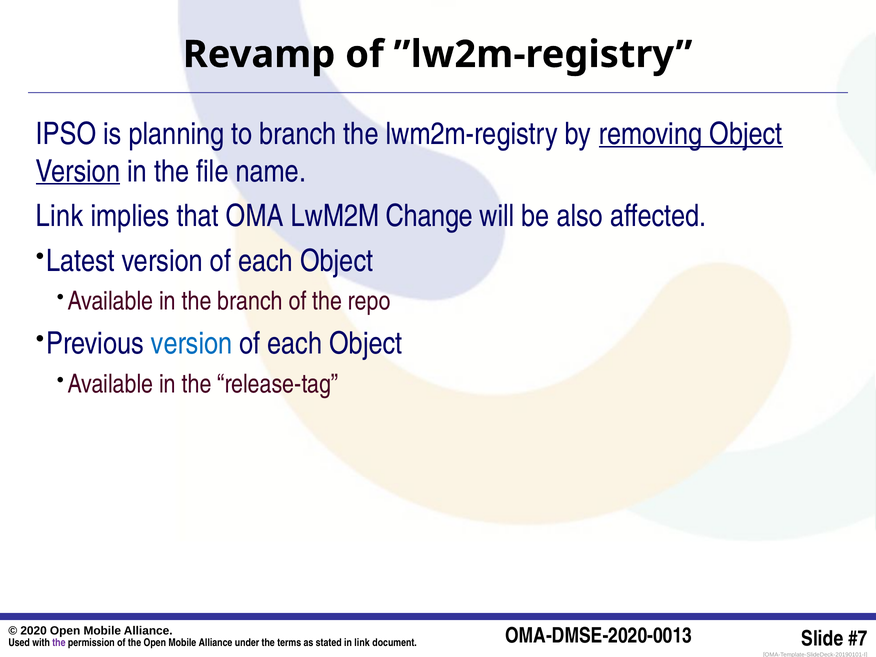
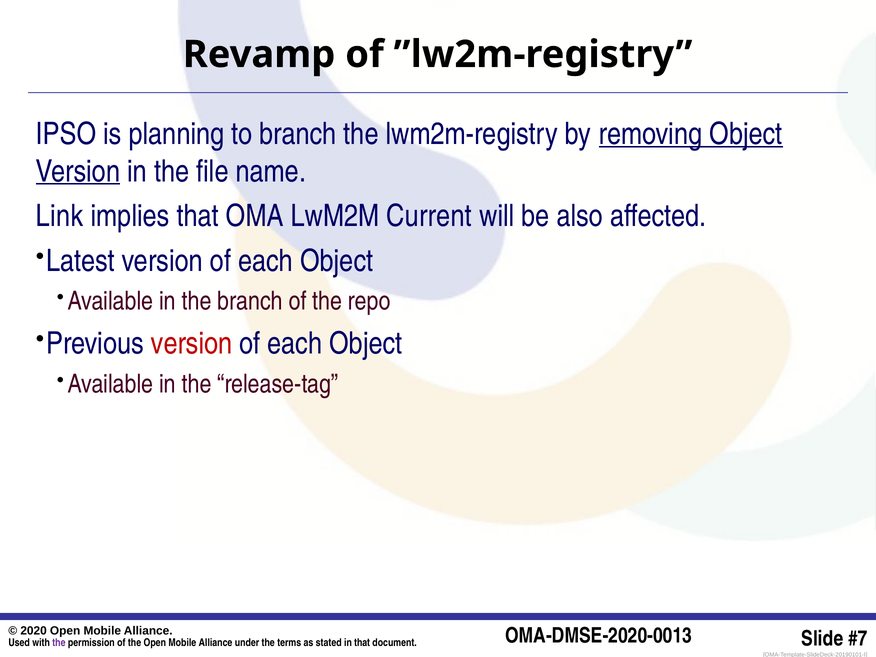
Change: Change -> Current
version at (192, 344) colour: blue -> red
in link: link -> that
